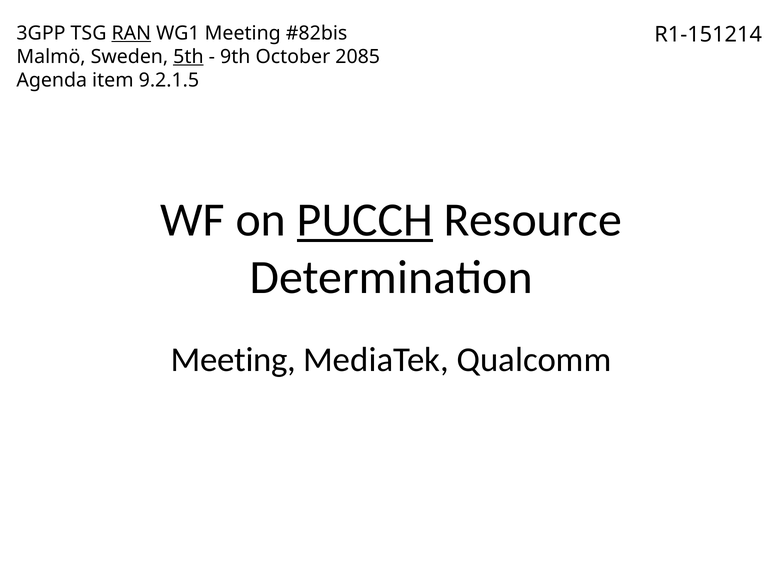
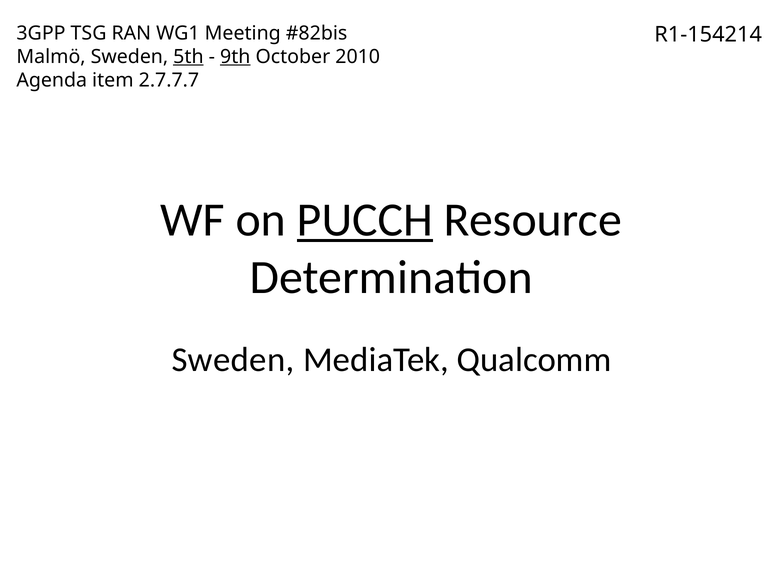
RAN underline: present -> none
R1-151214: R1-151214 -> R1-154214
9th underline: none -> present
2085: 2085 -> 2010
9.2.1.5: 9.2.1.5 -> 2.7.7.7
Meeting at (233, 360): Meeting -> Sweden
